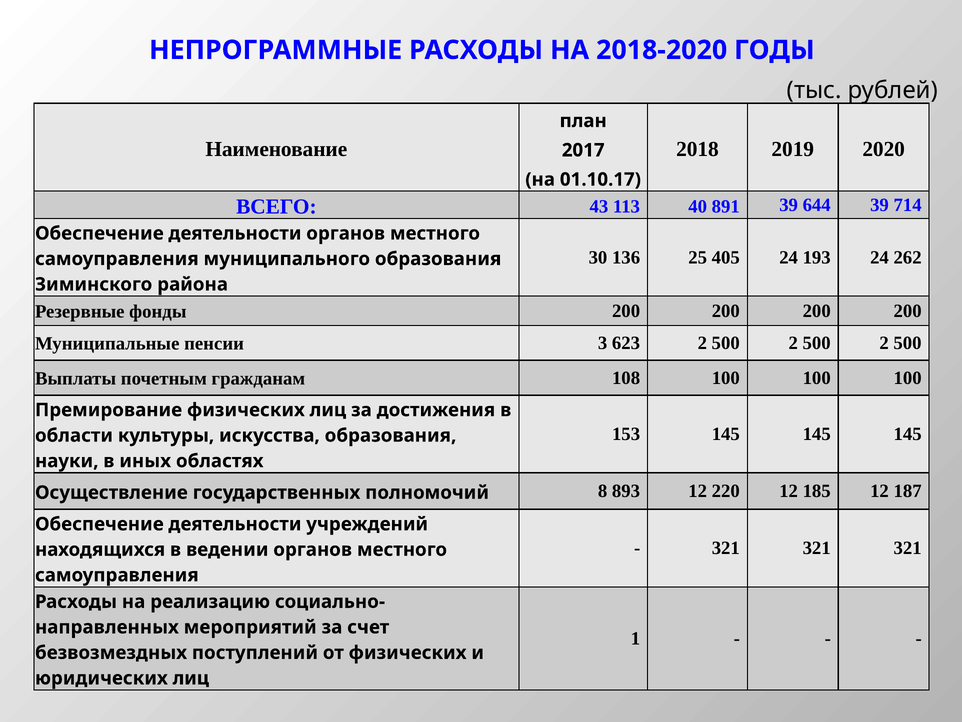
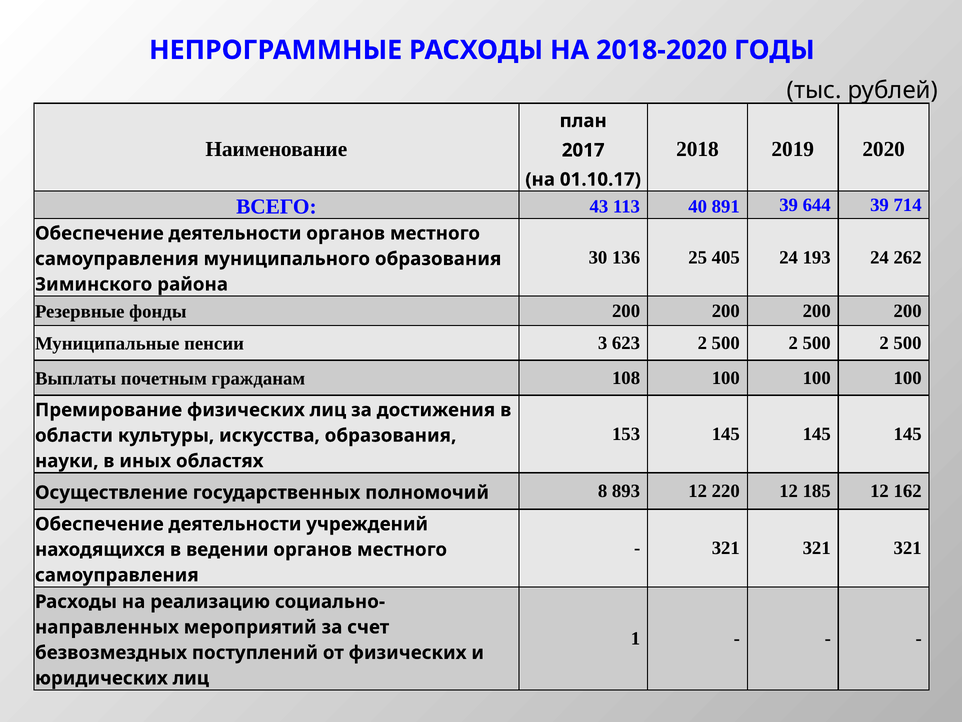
187: 187 -> 162
